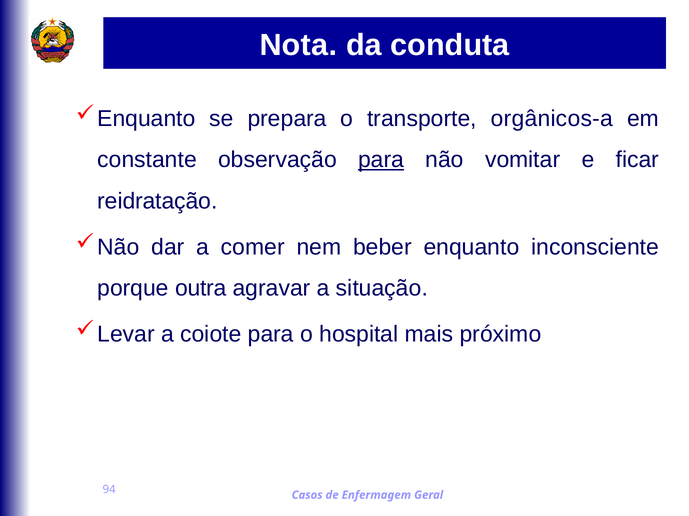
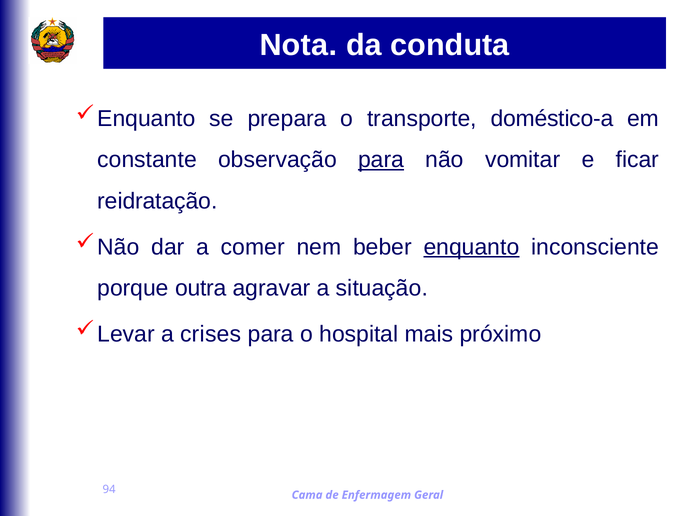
orgânicos-a: orgânicos-a -> doméstico-a
enquanto underline: none -> present
coiote: coiote -> crises
Casos: Casos -> Cama
